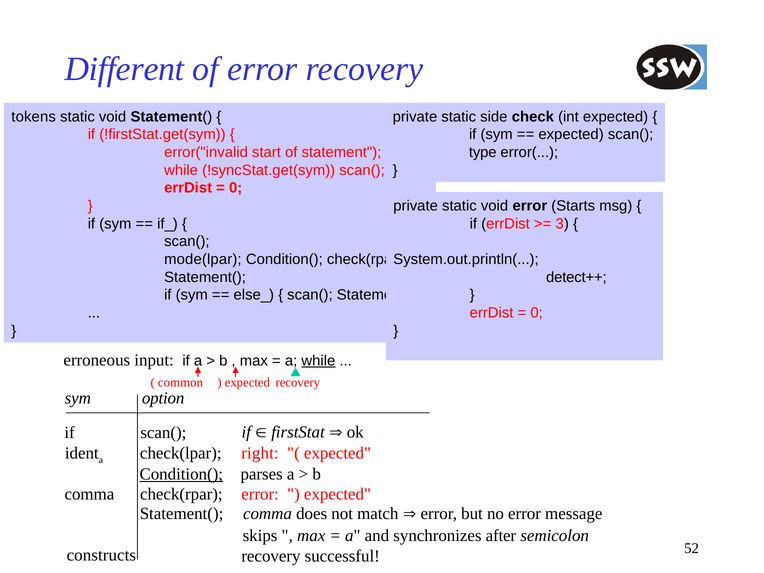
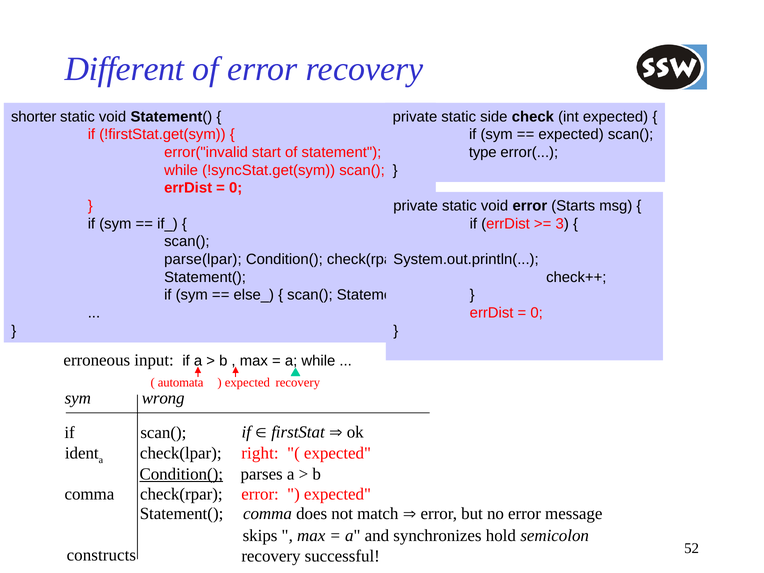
tokens: tokens -> shorter
mode(lpar: mode(lpar -> parse(lpar
detect++: detect++ -> check++
while at (318, 361) underline: present -> none
common: common -> automata
option: option -> wrong
after: after -> hold
